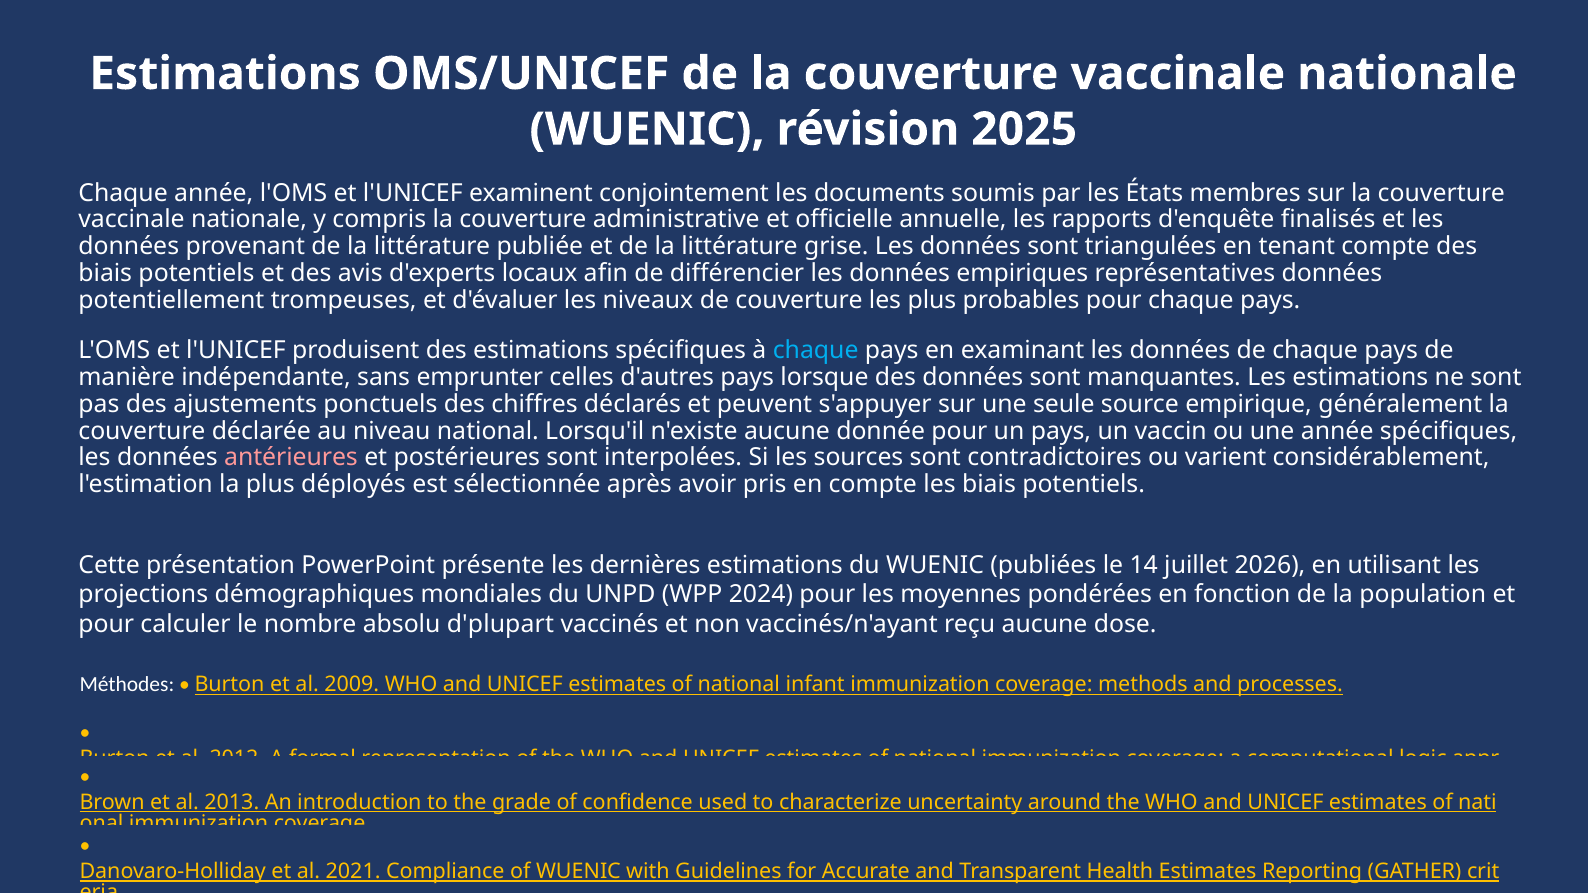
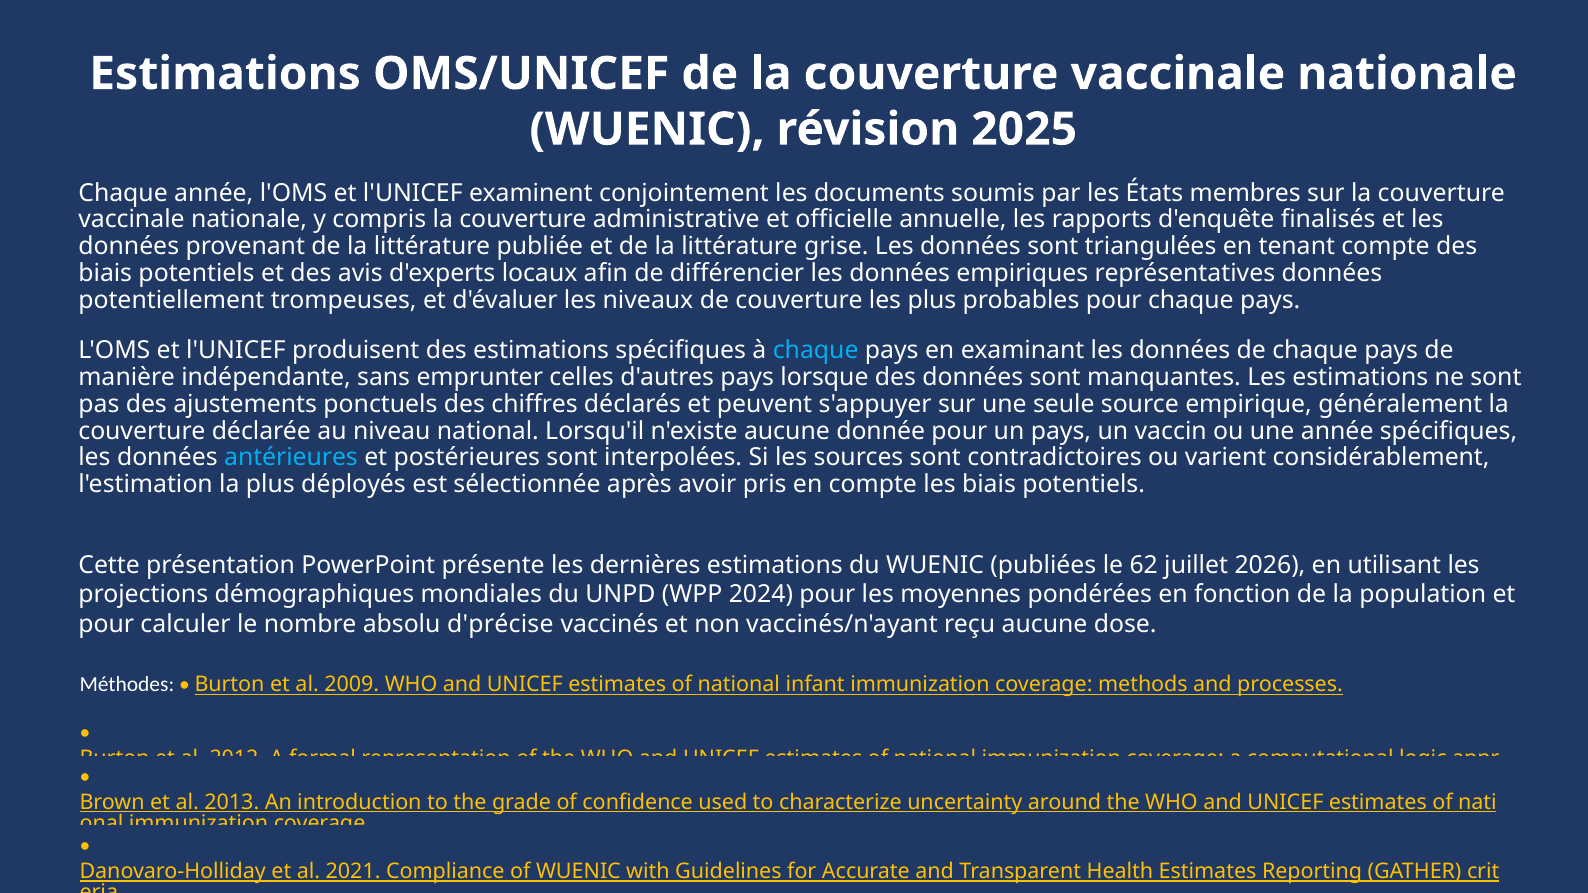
antérieures colour: pink -> light blue
14: 14 -> 62
d'plupart: d'plupart -> d'précise
